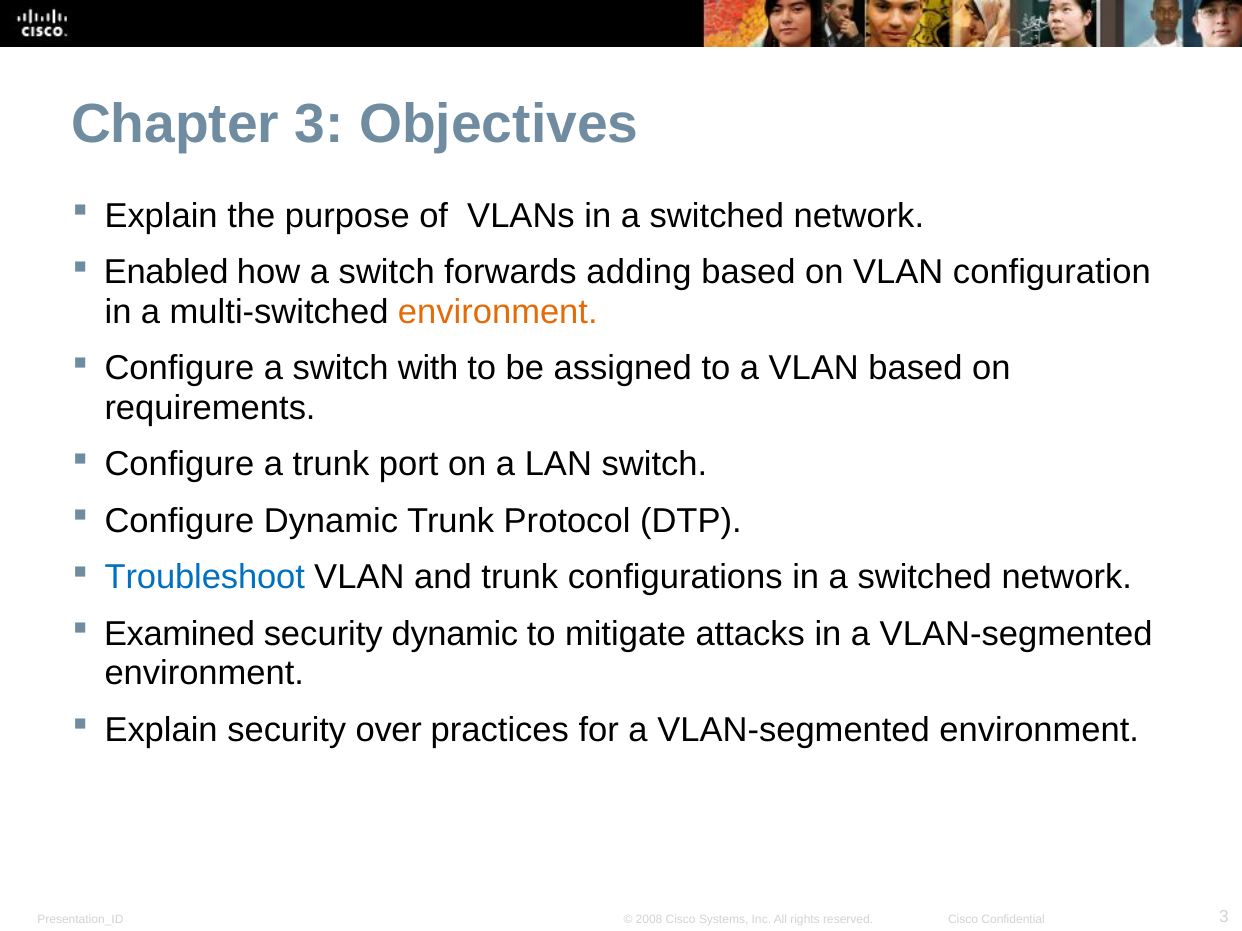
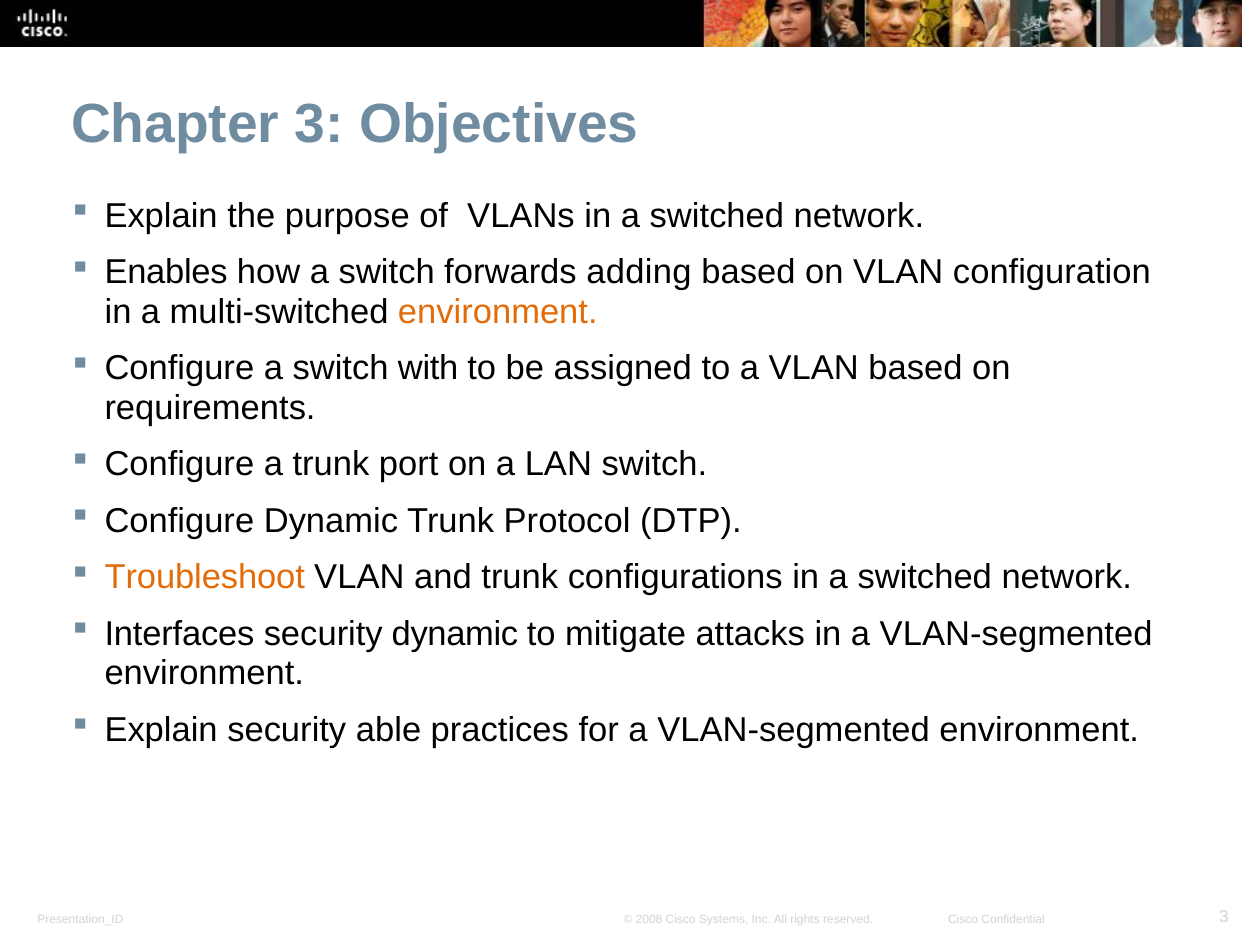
Enabled: Enabled -> Enables
Troubleshoot colour: blue -> orange
Examined: Examined -> Interfaces
over: over -> able
